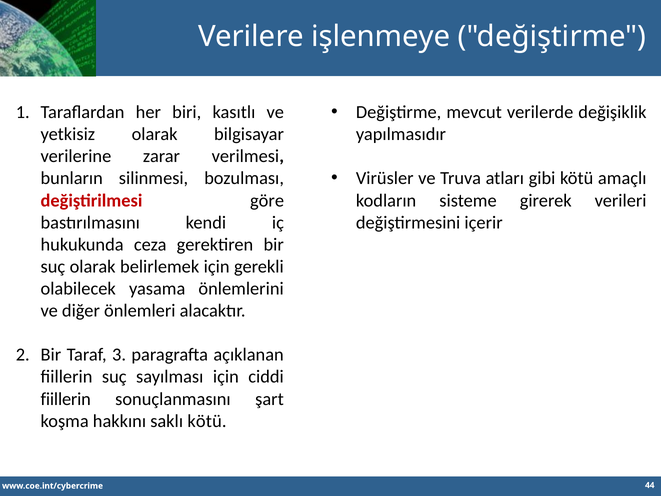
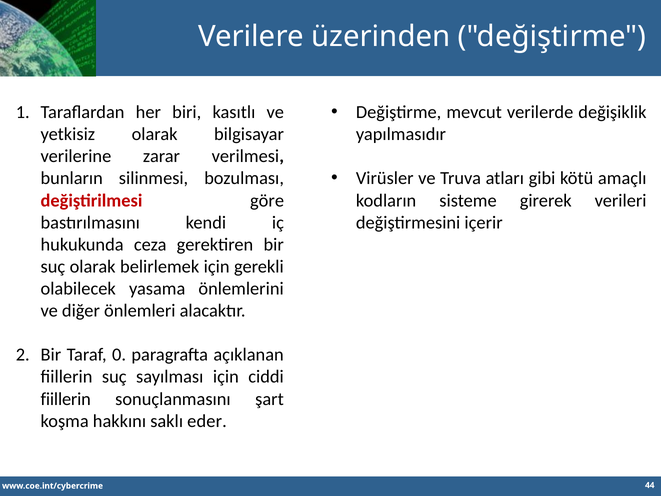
işlenmeye: işlenmeye -> üzerinden
3: 3 -> 0
saklı kötü: kötü -> eder
